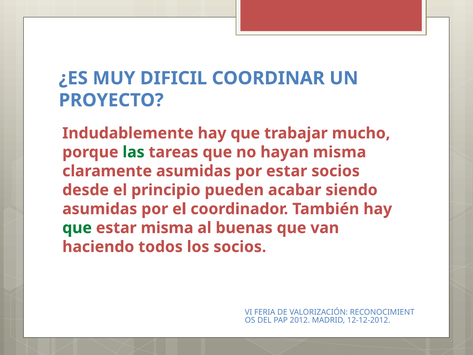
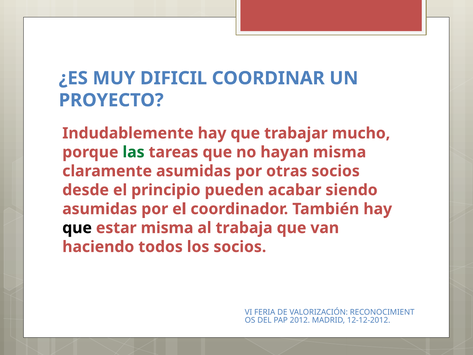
por estar: estar -> otras
que at (77, 228) colour: green -> black
buenas: buenas -> trabaja
